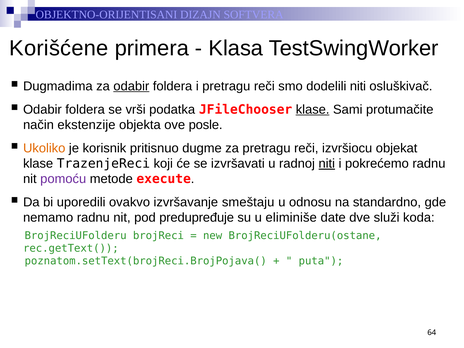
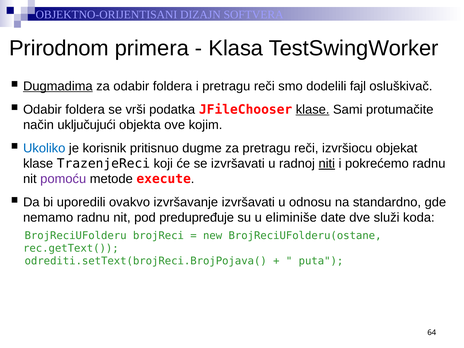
Korišćene: Korišćene -> Prirodnom
Dugmadima underline: none -> present
odabir at (131, 86) underline: present -> none
dodelili niti: niti -> fajl
ekstenzije: ekstenzije -> uključujući
posle: posle -> kojim
Ukoliko colour: orange -> blue
izvršavanje smeštaju: smeštaju -> izvršavati
poznatom.setText(brojReci.BrojPojava(: poznatom.setText(brojReci.BrojPojava( -> odrediti.setText(brojReci.BrojPojava(
